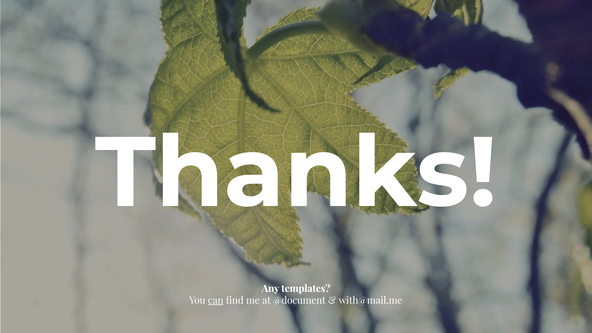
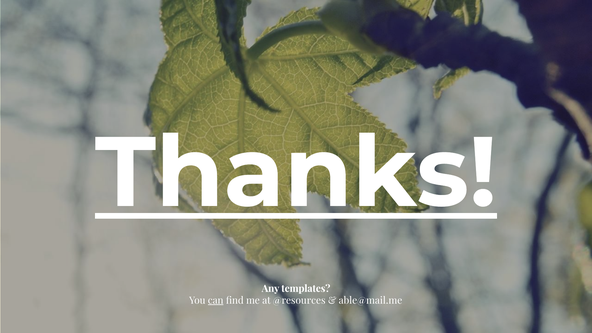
Thanks underline: none -> present
@document: @document -> @resources
with@mail.me: with@mail.me -> able@mail.me
